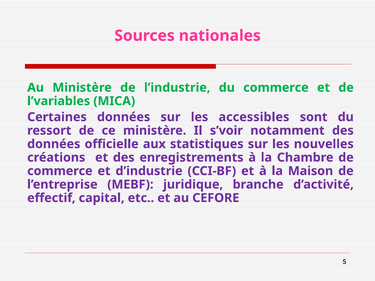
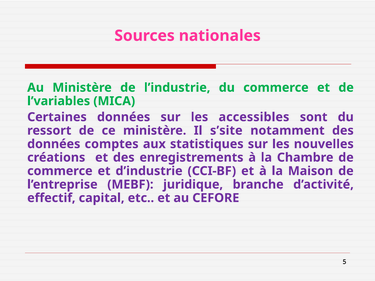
s’voir: s’voir -> s’site
officielle: officielle -> comptes
